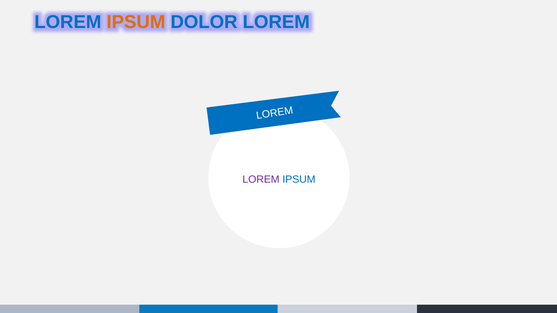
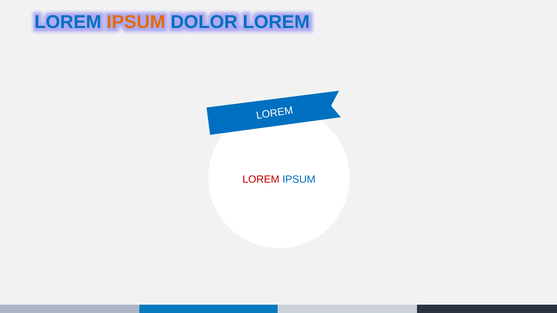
LOREM at (261, 180) colour: purple -> red
